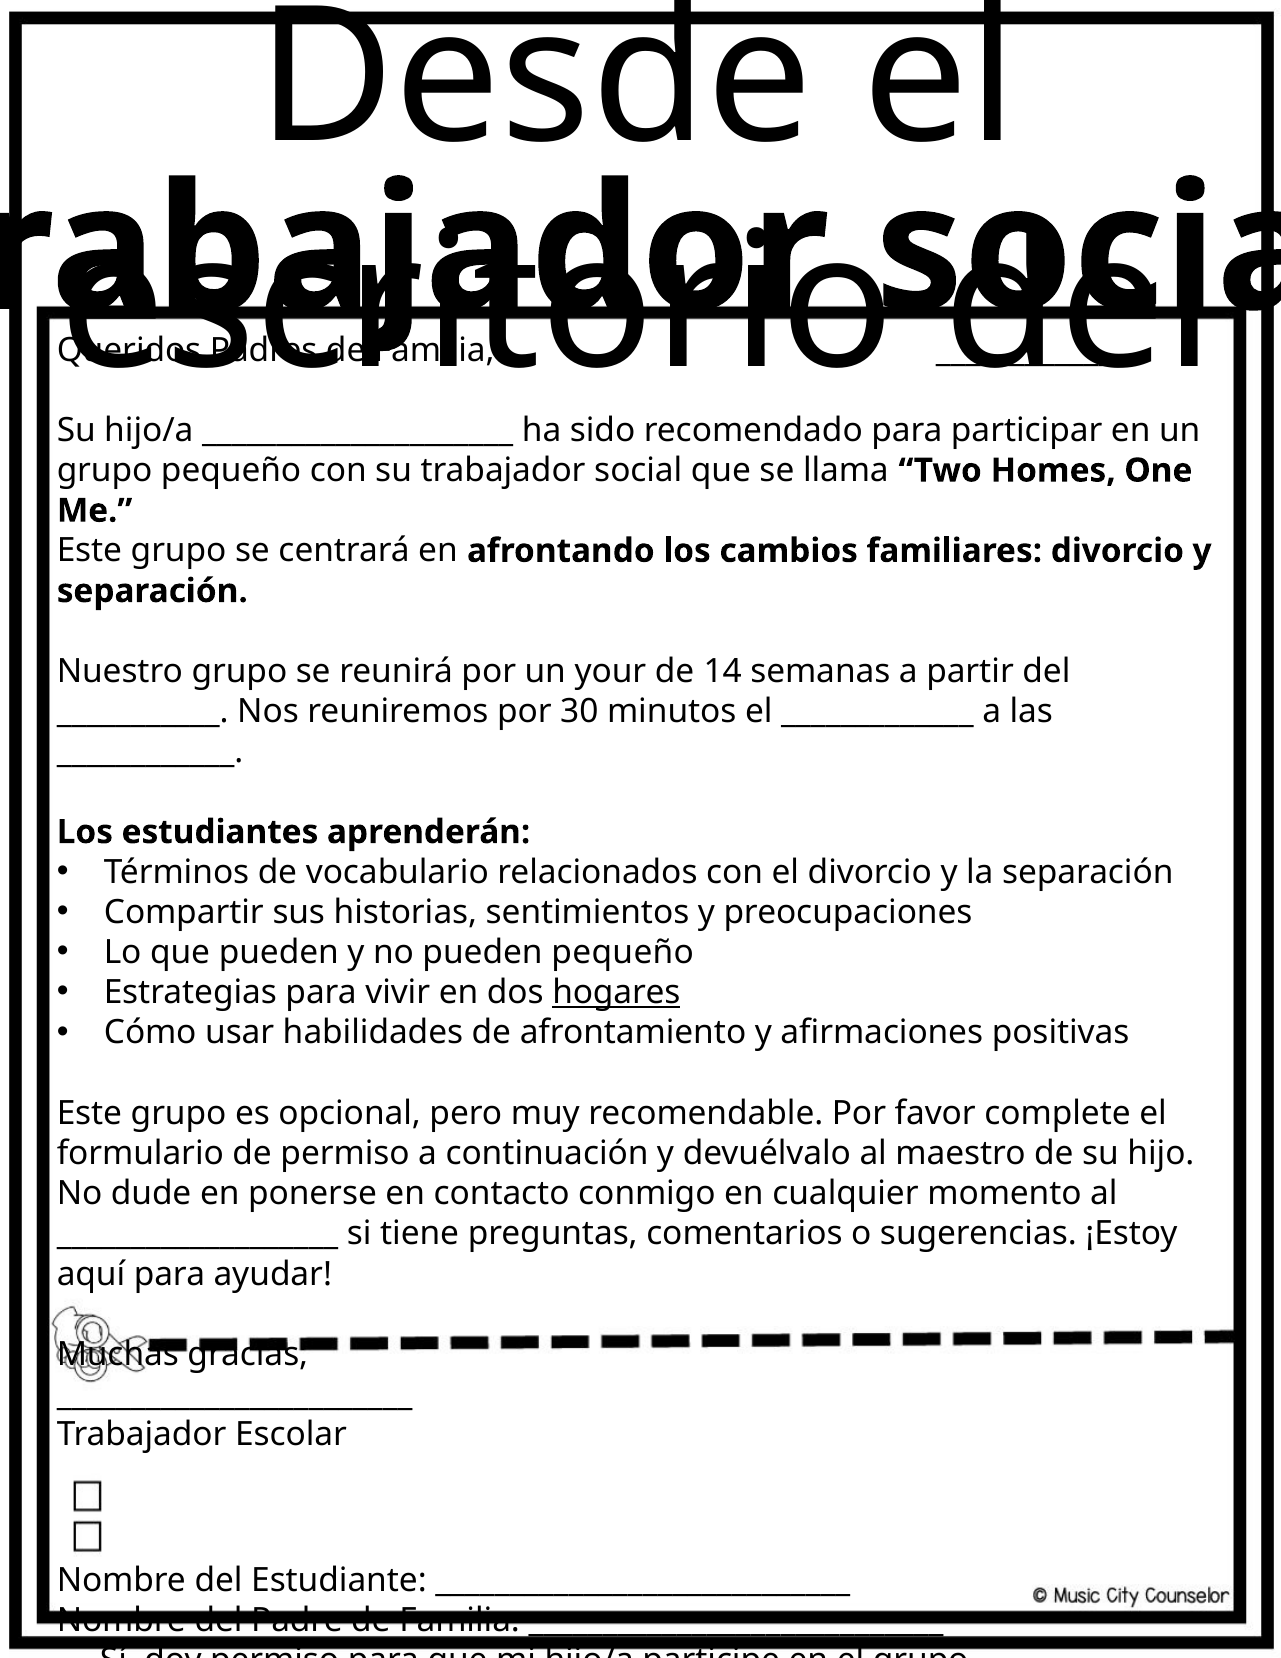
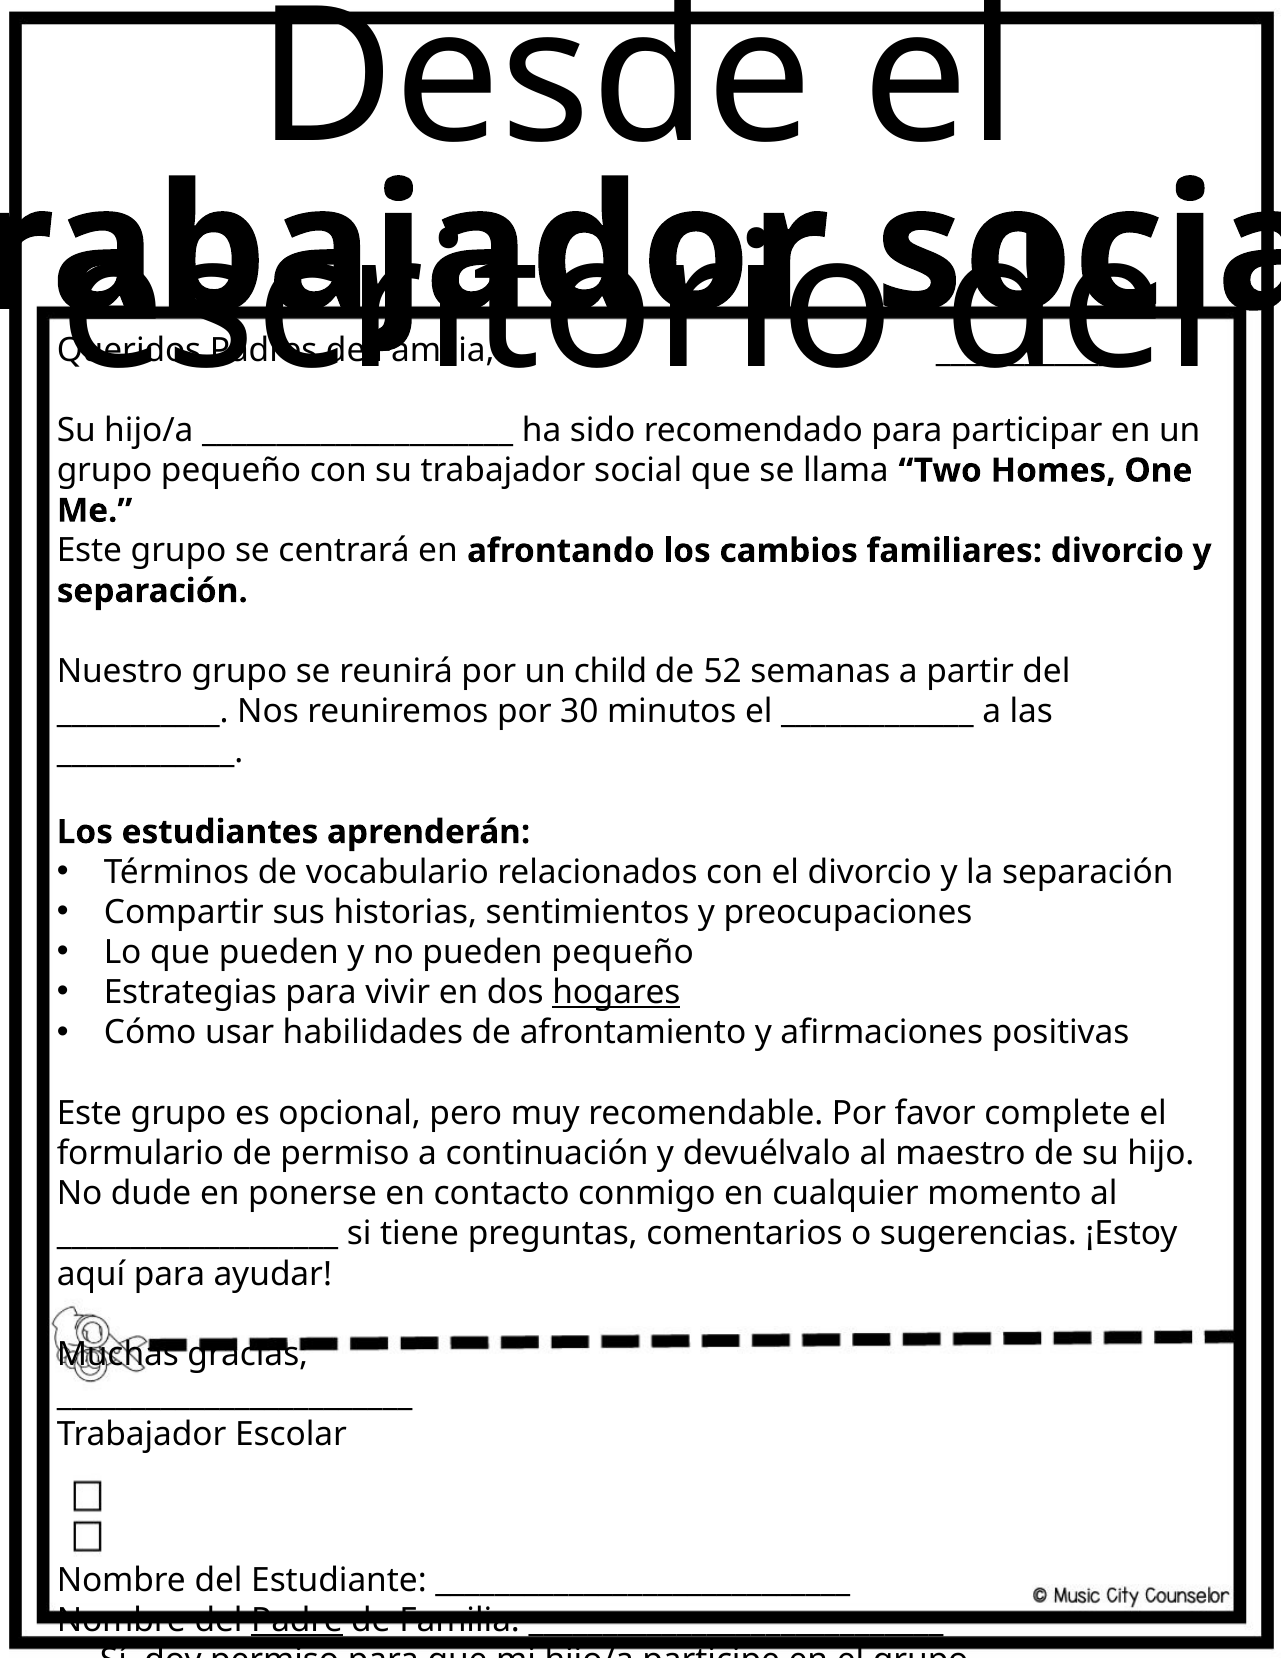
your: your -> child
14: 14 -> 52
Padre underline: none -> present
